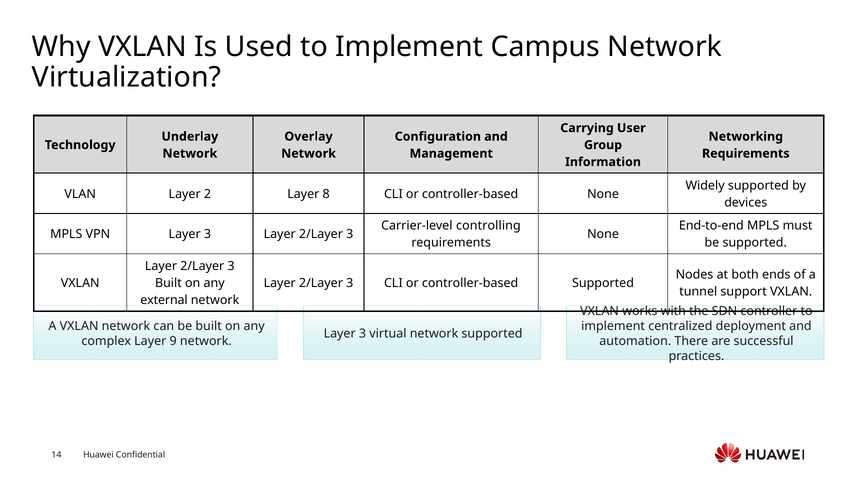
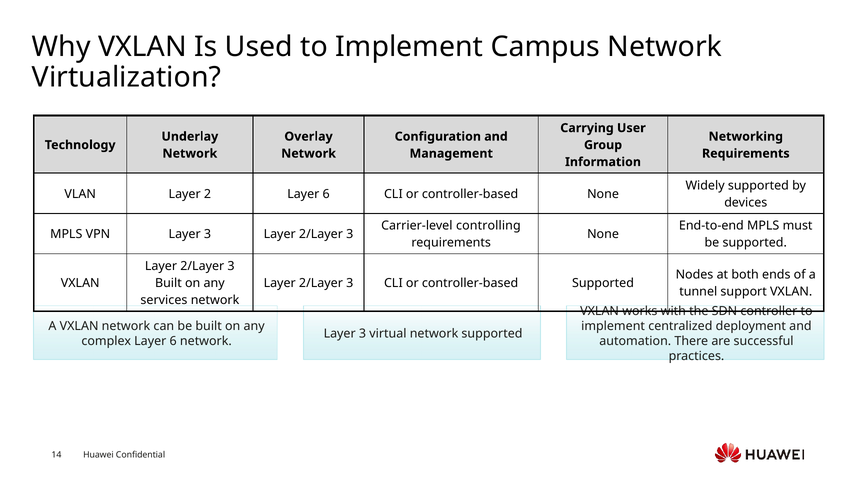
2 Layer 8: 8 -> 6
external: external -> services
complex Layer 9: 9 -> 6
